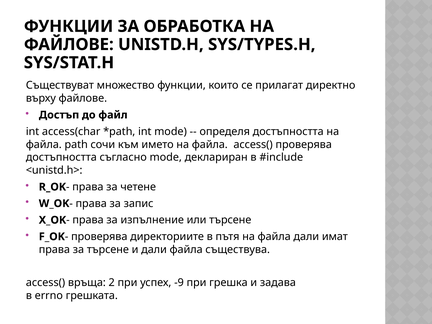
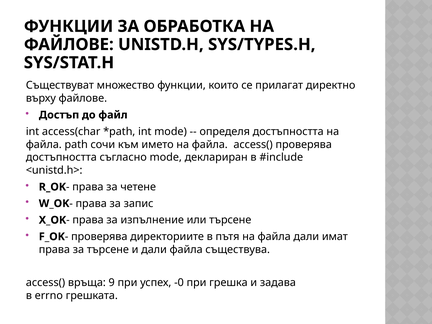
2: 2 -> 9
-9: -9 -> -0
